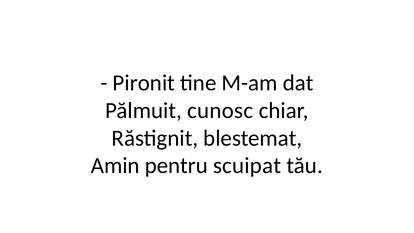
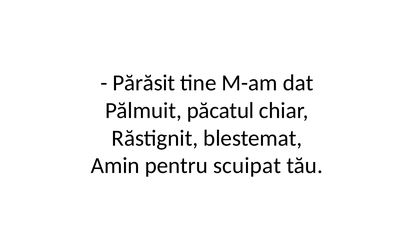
Pironit: Pironit -> Părăsit
cunosc: cunosc -> păcatul
